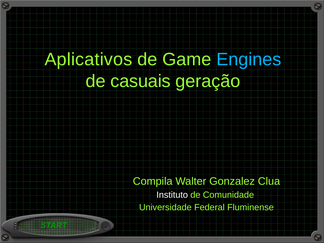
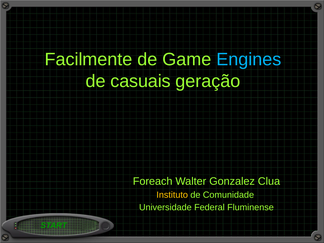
Aplicativos: Aplicativos -> Facilmente
Compila: Compila -> Foreach
Instituto colour: white -> yellow
